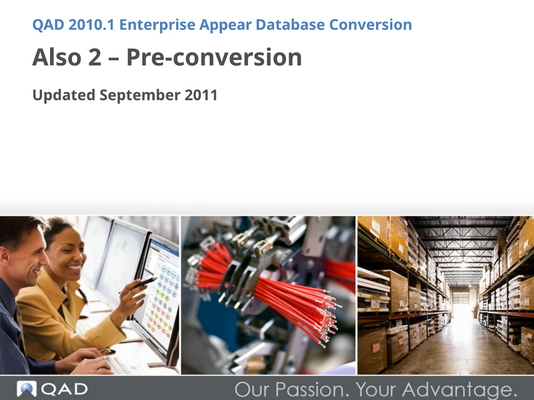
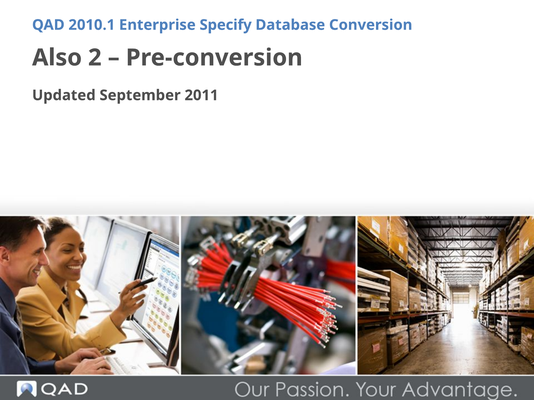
Appear: Appear -> Specify
